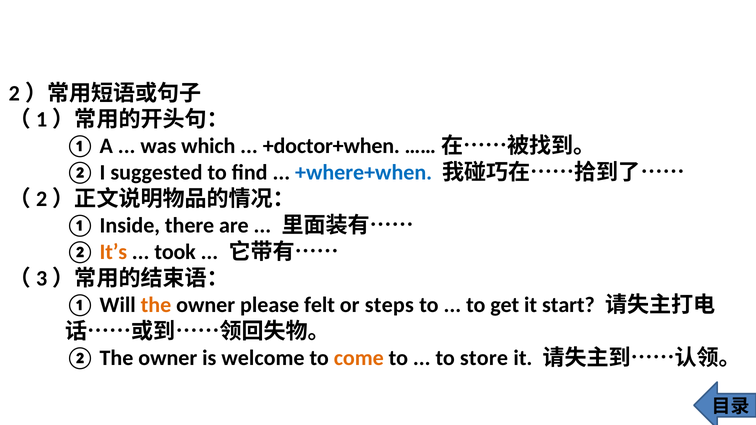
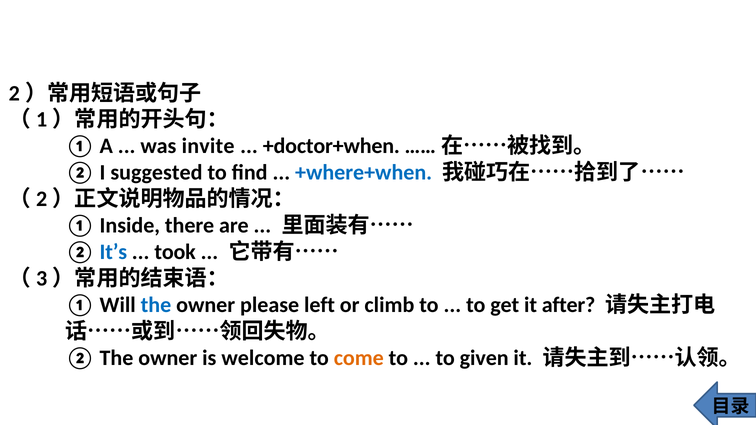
which: which -> invite
It’s colour: orange -> blue
the at (156, 305) colour: orange -> blue
felt: felt -> left
steps: steps -> climb
start: start -> after
store: store -> given
